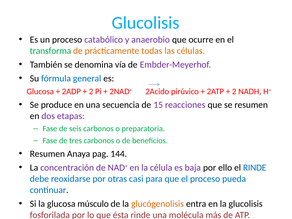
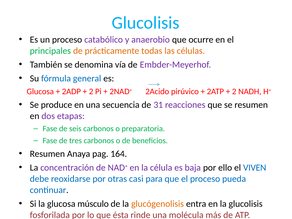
transforma: transforma -> principales
15: 15 -> 31
144: 144 -> 164
el RINDE: RINDE -> VIVEN
